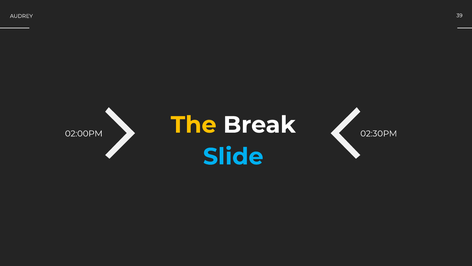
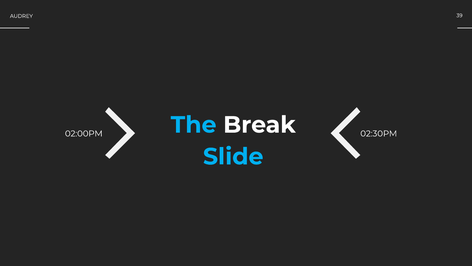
The colour: yellow -> light blue
